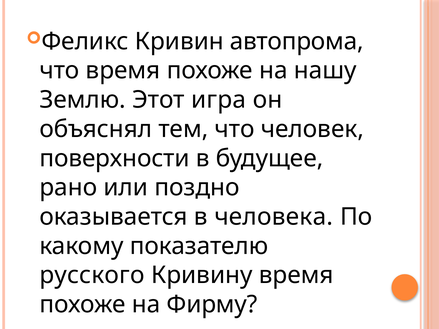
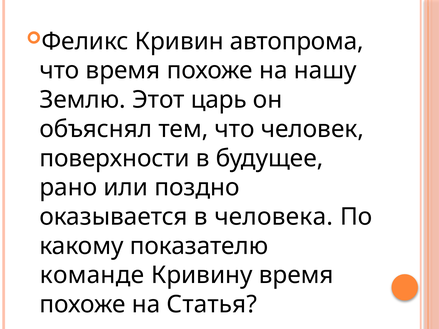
игра: игра -> царь
русского: русского -> команде
Фирму: Фирму -> Статья
